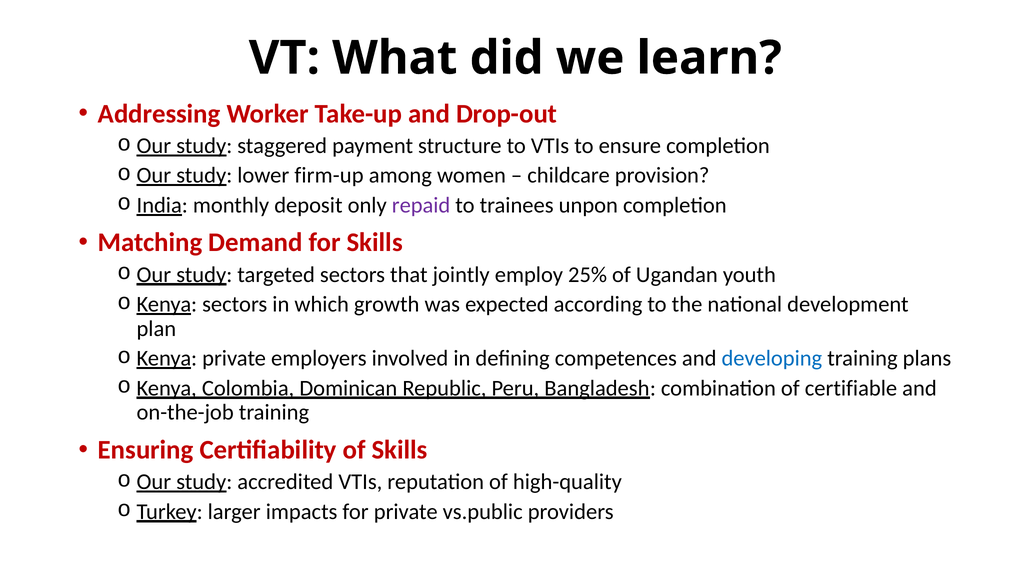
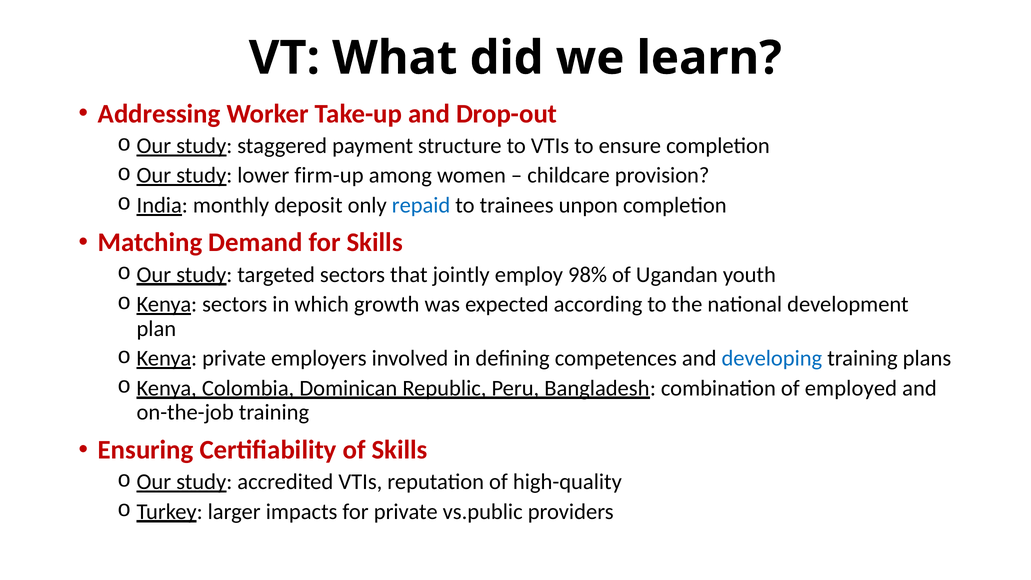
repaid colour: purple -> blue
25%: 25% -> 98%
certifiable: certifiable -> employed
